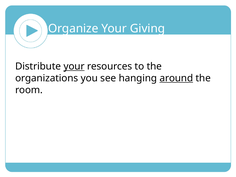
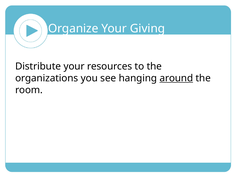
your at (74, 66) underline: present -> none
